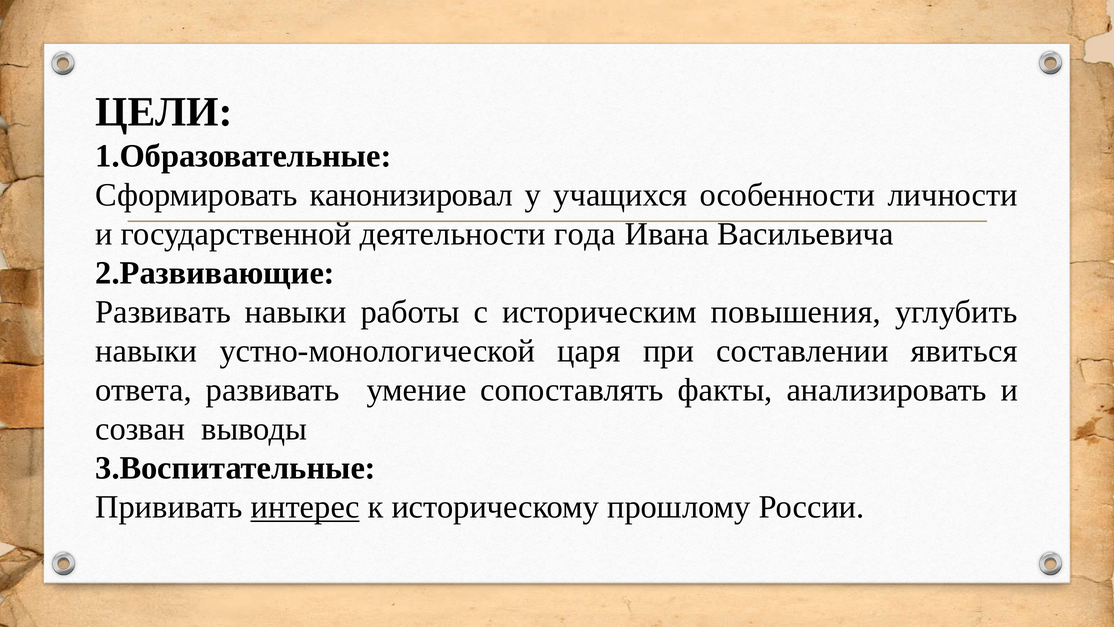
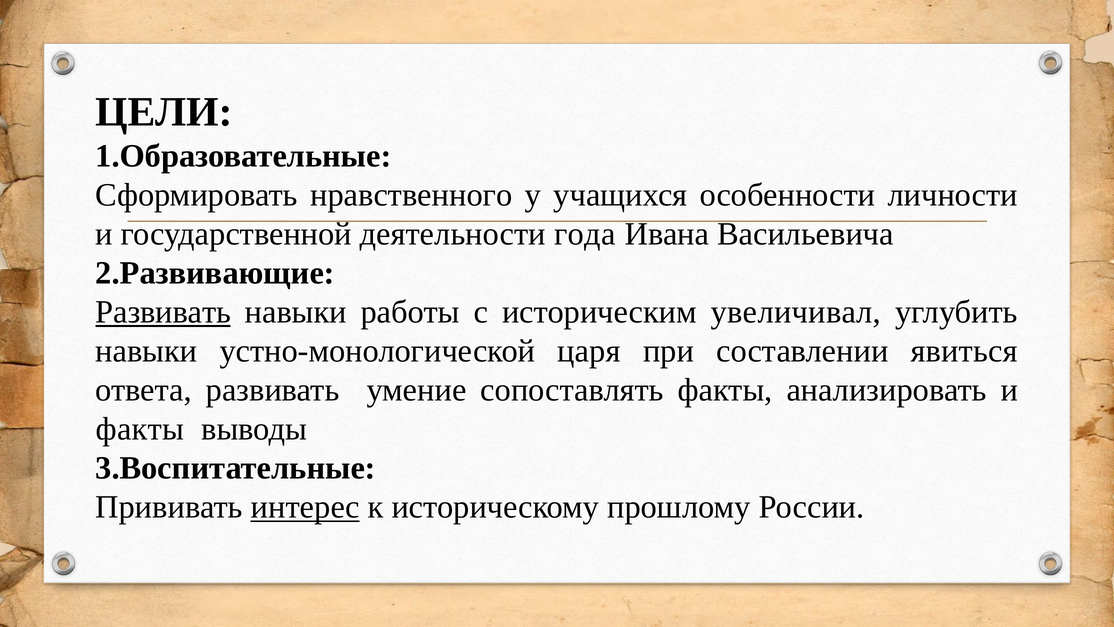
канонизировал: канонизировал -> нравственного
Развивать at (163, 312) underline: none -> present
повышения: повышения -> увеличивал
созван at (140, 429): созван -> факты
